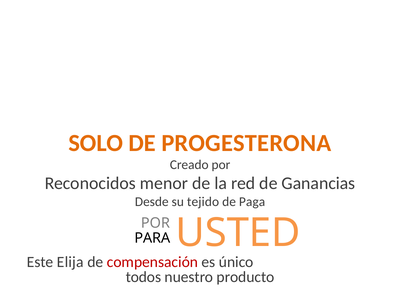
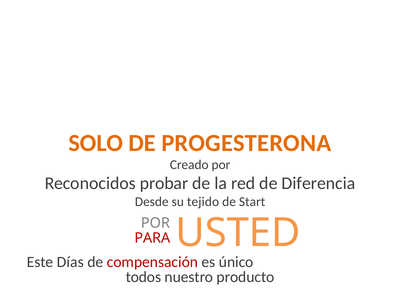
menor: menor -> probar
Ganancias: Ganancias -> Diferencia
Paga: Paga -> Start
PARA colour: black -> red
Elija: Elija -> Días
